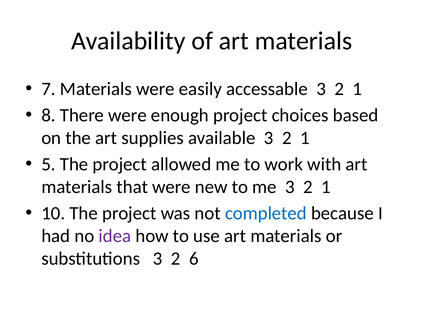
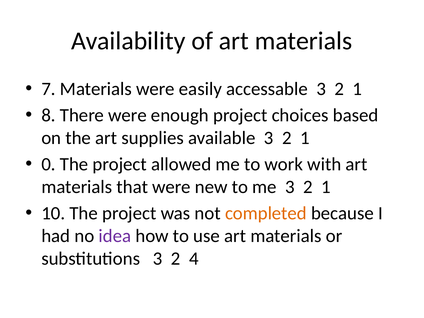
5: 5 -> 0
completed colour: blue -> orange
6: 6 -> 4
